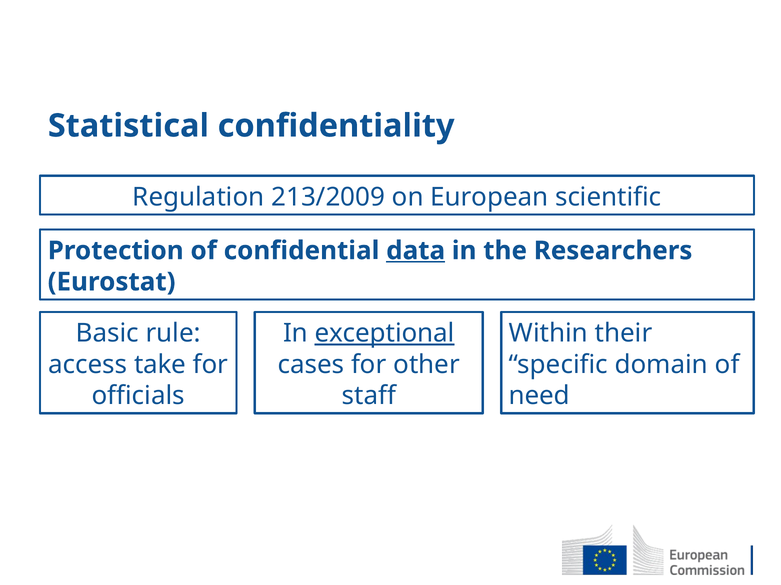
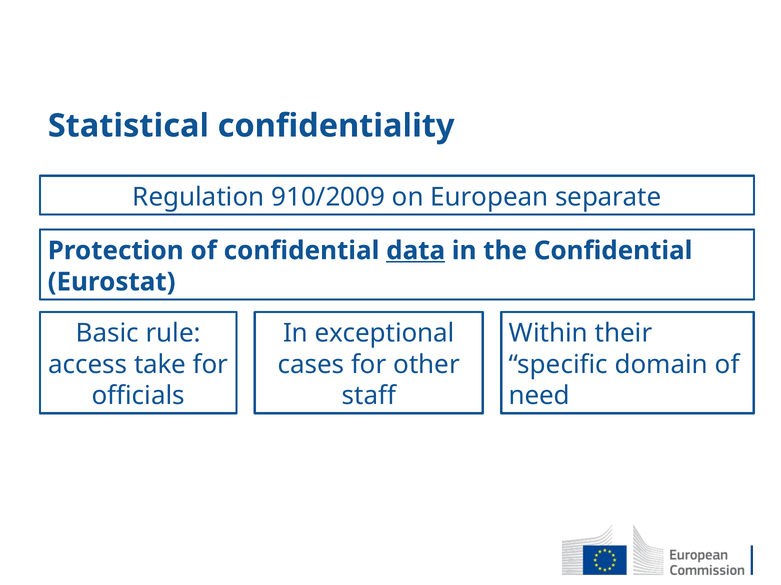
213/2009: 213/2009 -> 910/2009
scientific: scientific -> separate
the Researchers: Researchers -> Confidential
exceptional underline: present -> none
